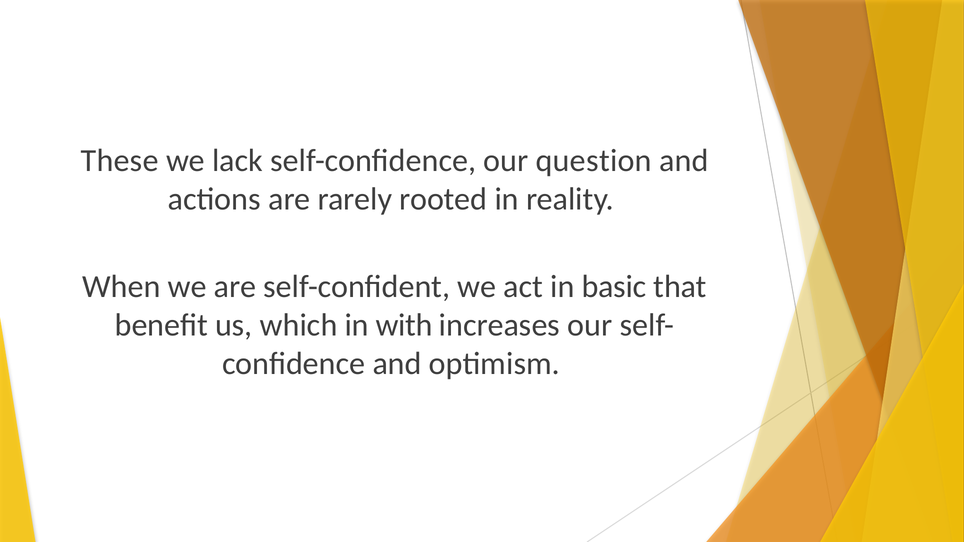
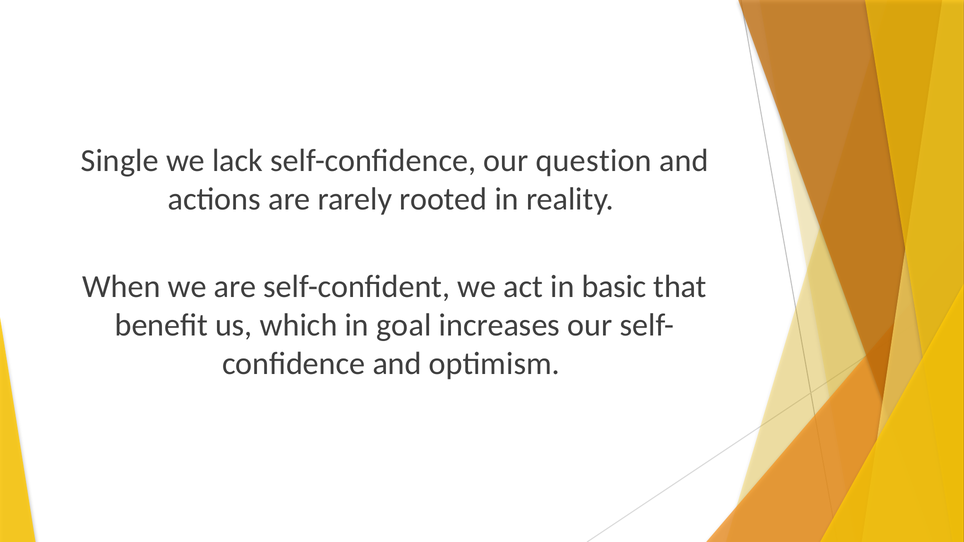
These: These -> Single
with: with -> goal
